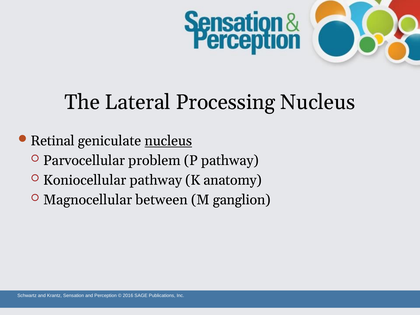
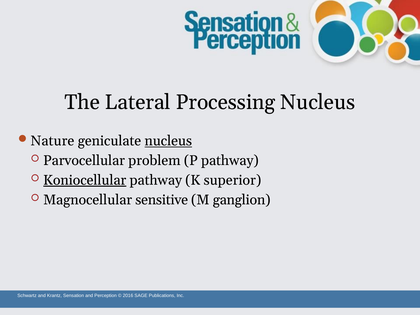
Retinal: Retinal -> Nature
Koniocellular underline: none -> present
anatomy: anatomy -> superior
between: between -> sensitive
